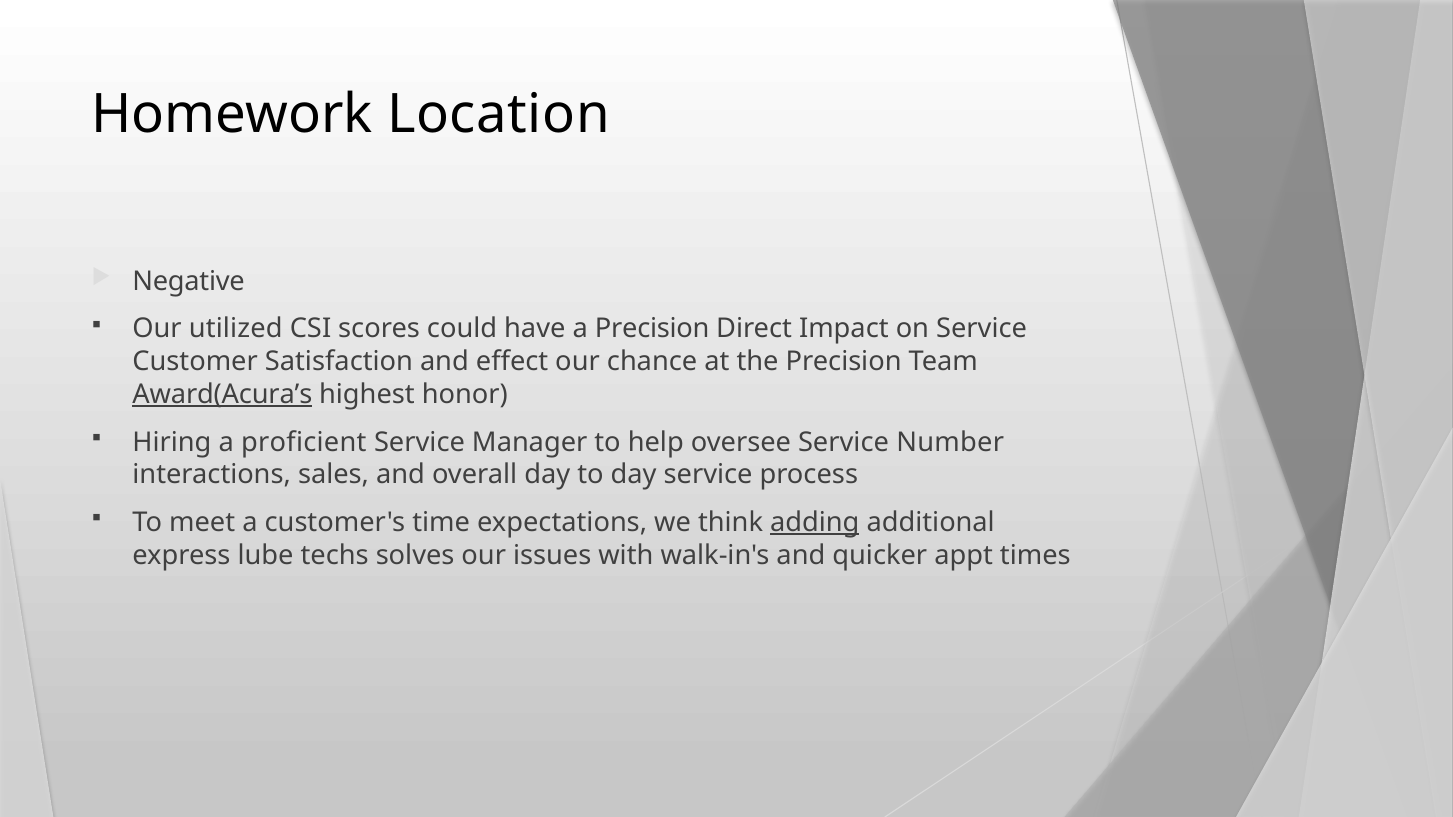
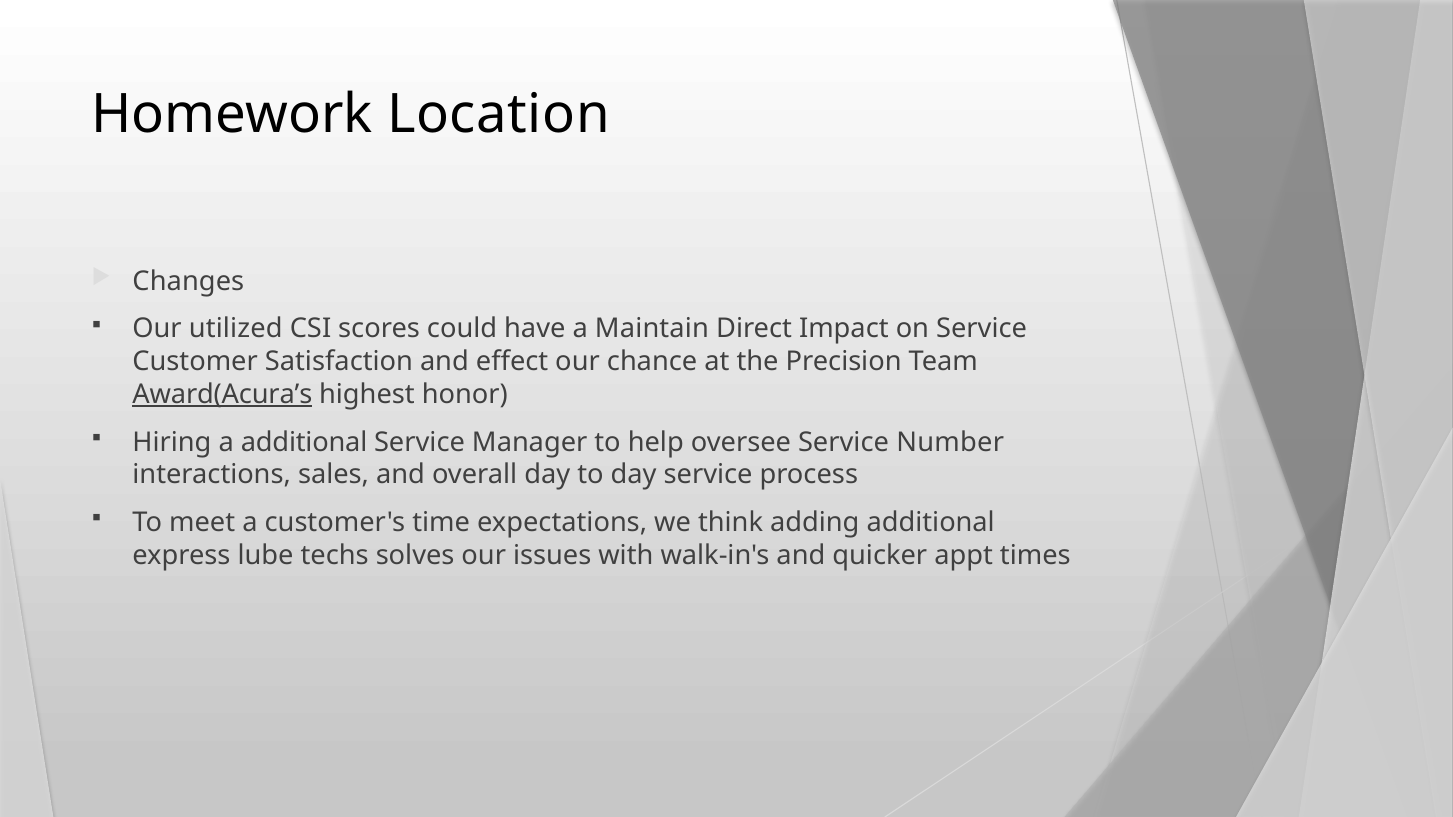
Negative: Negative -> Changes
a Precision: Precision -> Maintain
a proficient: proficient -> additional
adding underline: present -> none
